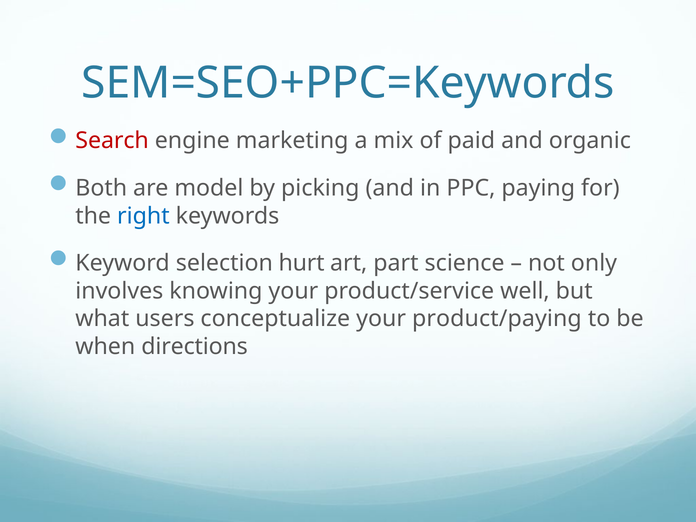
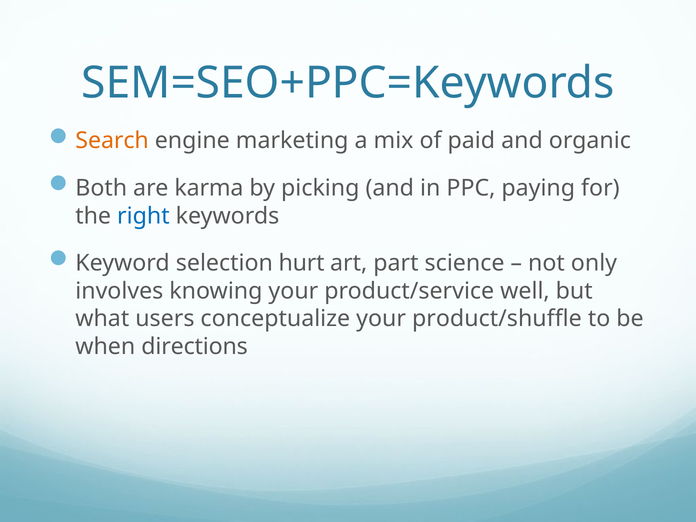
Search colour: red -> orange
model: model -> karma
product/paying: product/paying -> product/shuffle
